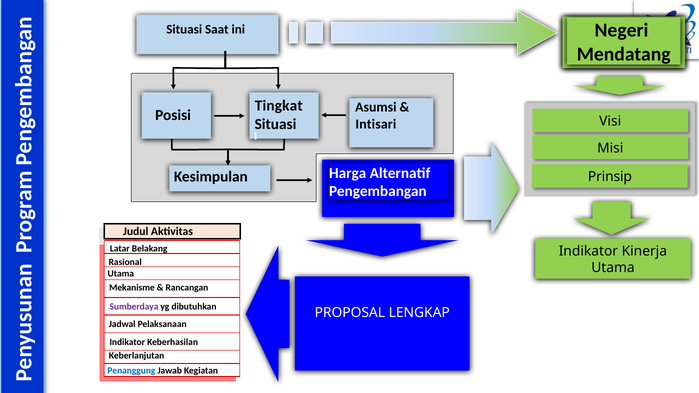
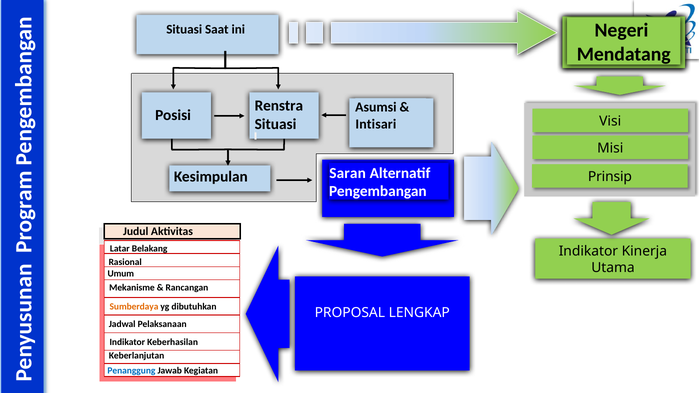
Tingkat: Tingkat -> Renstra
Harga: Harga -> Saran
Utama at (121, 274): Utama -> Umum
Sumberdaya colour: purple -> orange
